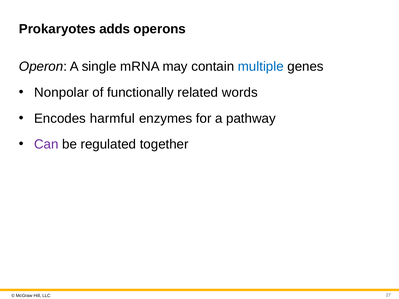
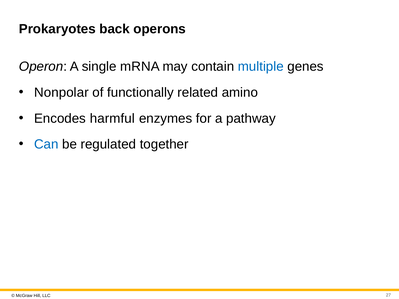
adds: adds -> back
words: words -> amino
Can colour: purple -> blue
